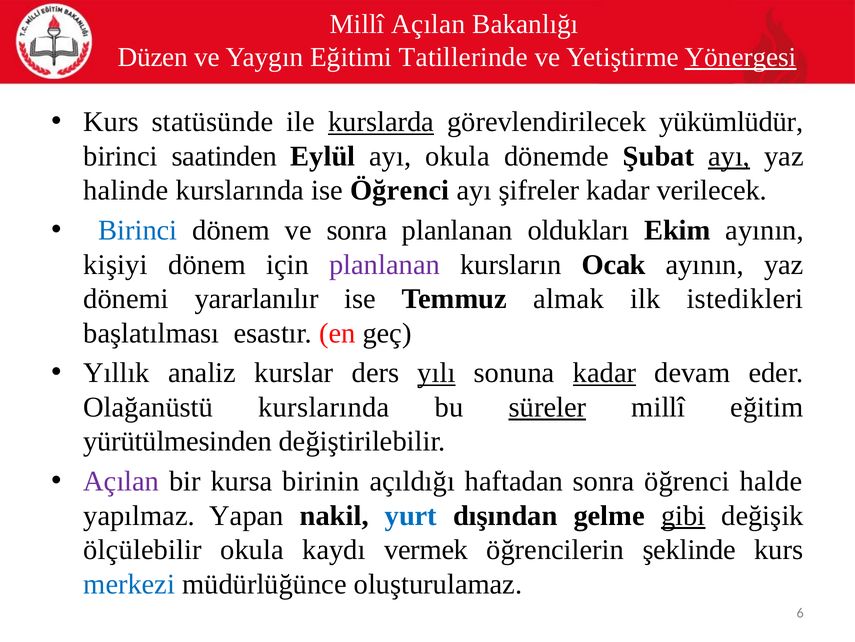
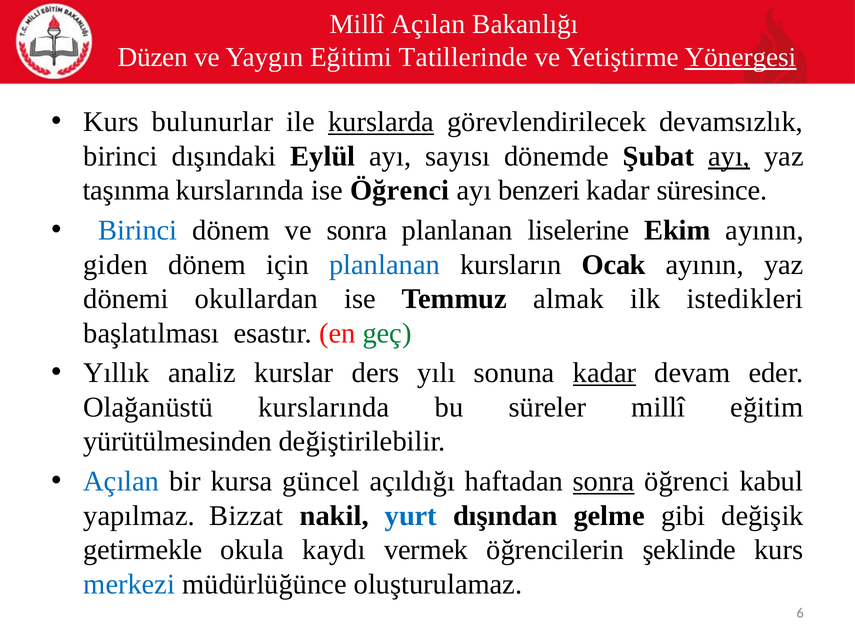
statüsünde: statüsünde -> bulunurlar
yükümlüdür: yükümlüdür -> devamsızlık
saatinden: saatinden -> dışındaki
ayı okula: okula -> sayısı
halinde: halinde -> taşınma
şifreler: şifreler -> benzeri
verilecek: verilecek -> süresince
oldukları: oldukları -> liselerine
kişiyi: kişiyi -> giden
planlanan at (385, 264) colour: purple -> blue
yararlanılır: yararlanılır -> okullardan
geç colour: black -> green
yılı underline: present -> none
süreler underline: present -> none
Açılan at (121, 481) colour: purple -> blue
birinin: birinin -> güncel
sonra at (604, 481) underline: none -> present
halde: halde -> kabul
Yapan: Yapan -> Bizzat
gibi underline: present -> none
ölçülebilir: ölçülebilir -> getirmekle
